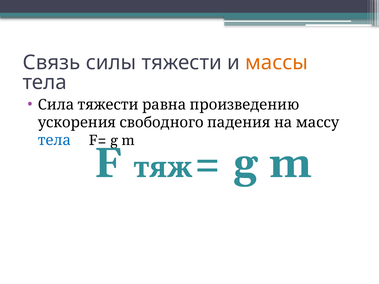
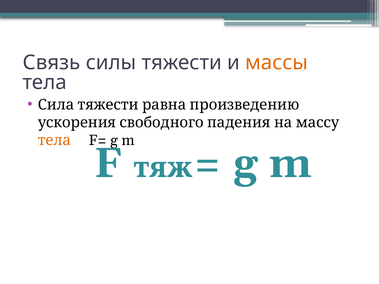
тела at (54, 140) colour: blue -> orange
